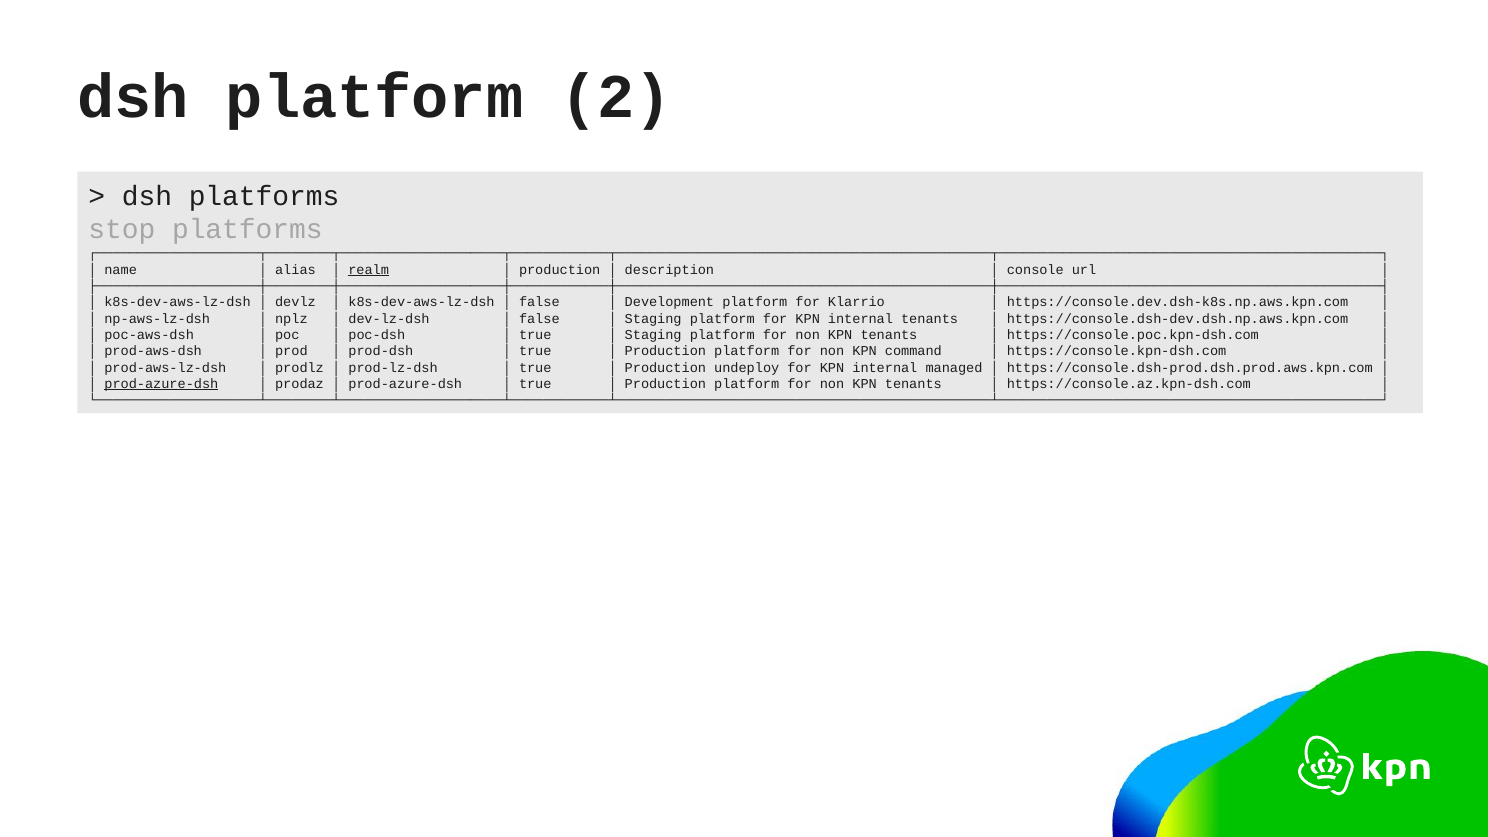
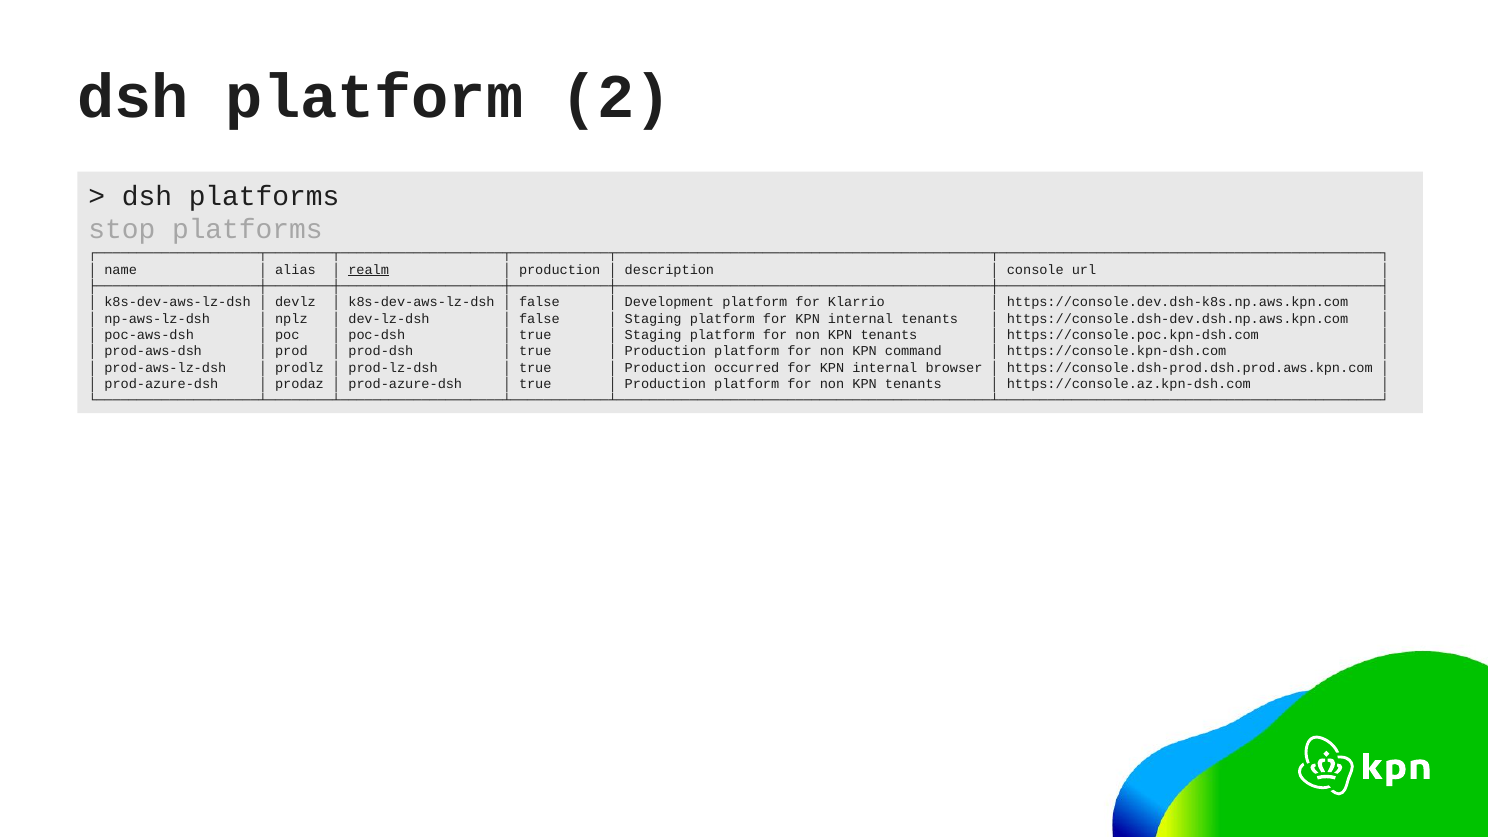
undeploy: undeploy -> occurred
managed: managed -> browser
prod-azure-dsh at (161, 384) underline: present -> none
